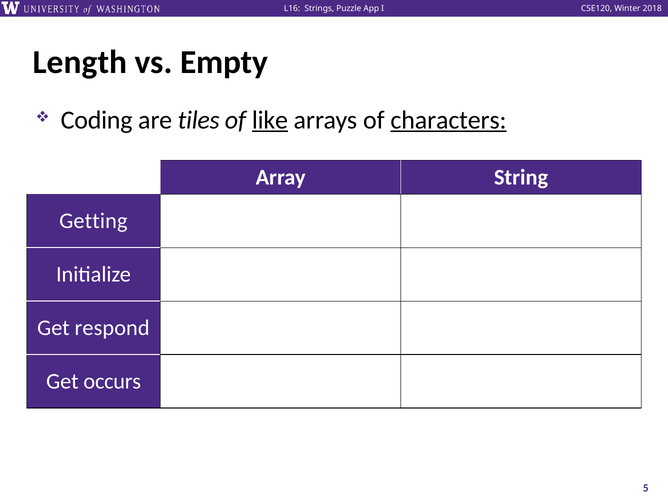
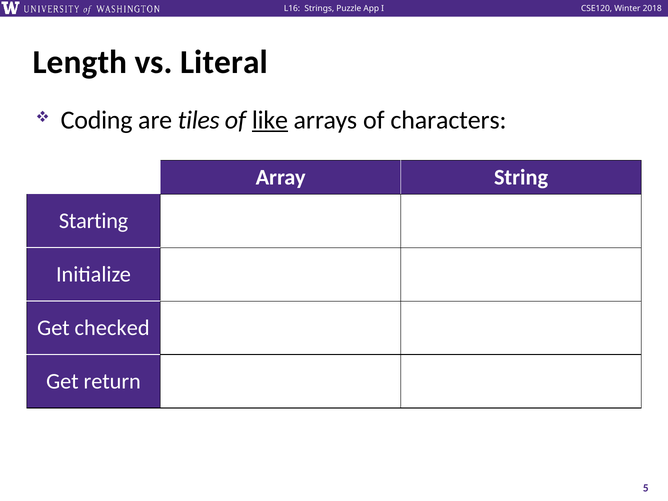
Empty: Empty -> Literal
characters underline: present -> none
Getting: Getting -> Starting
respond: respond -> checked
occurs: occurs -> return
